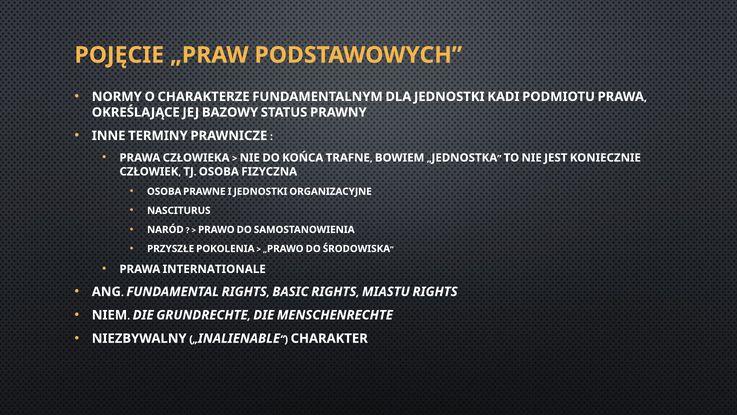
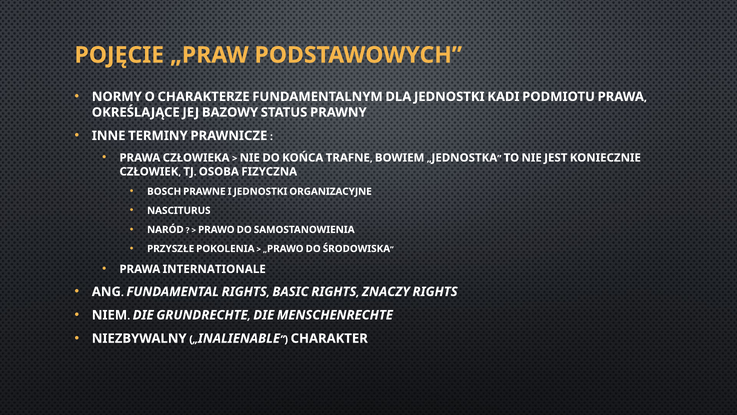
OSOBA at (164, 191): OSOBA -> BOSCH
MIASTU: MIASTU -> ZNACZY
